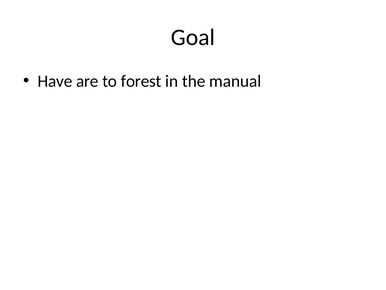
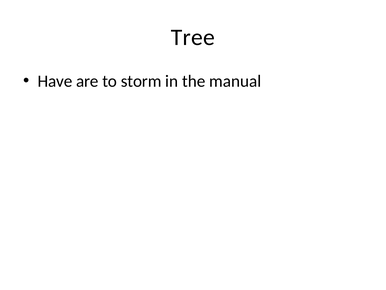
Goal: Goal -> Tree
forest: forest -> storm
